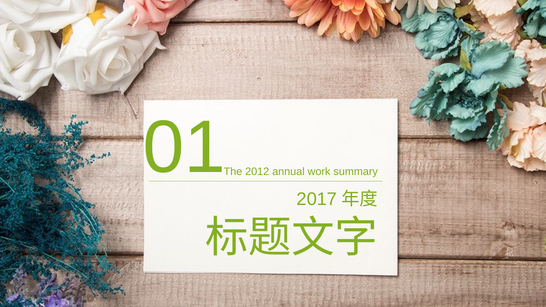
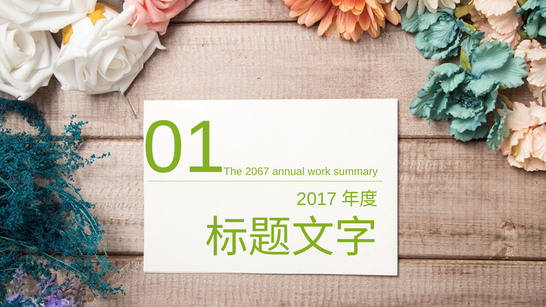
2012: 2012 -> 2067
